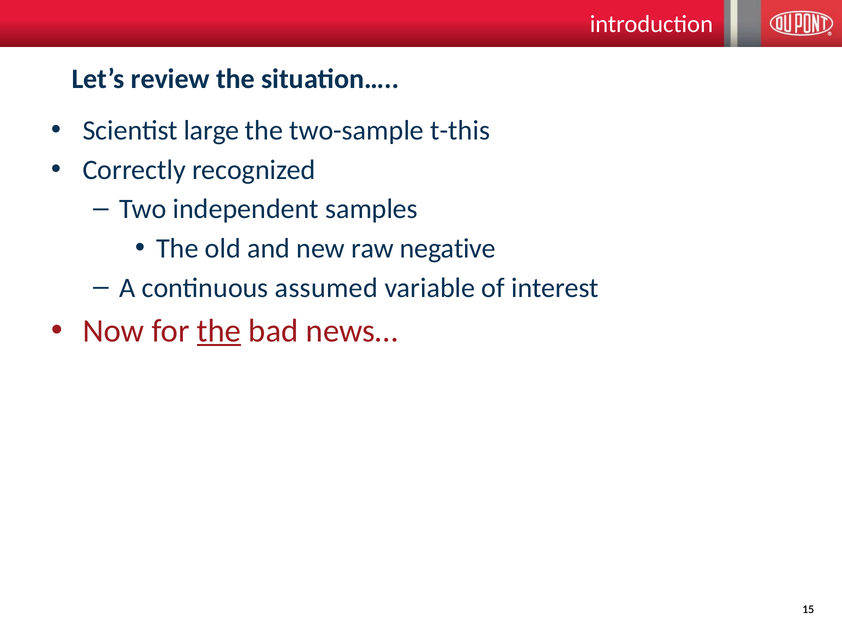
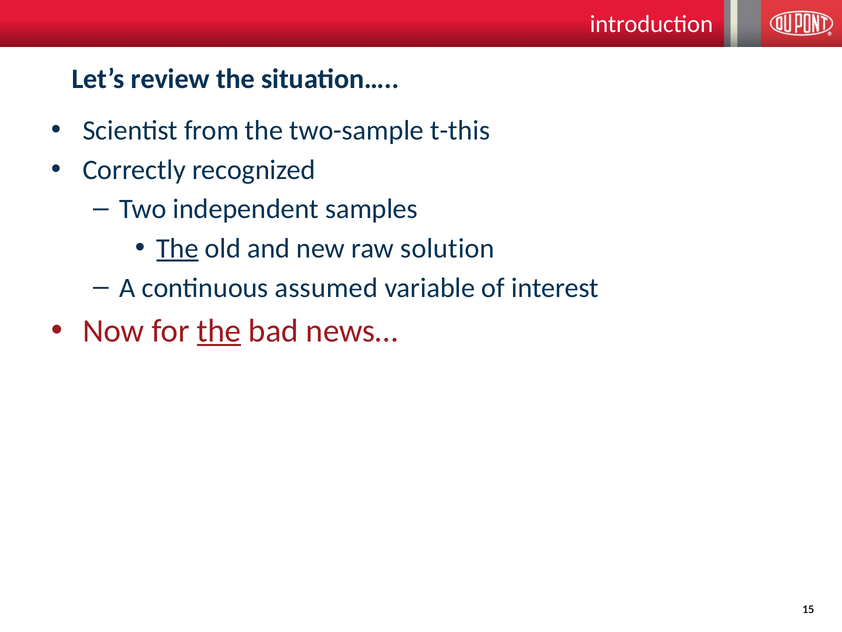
large: large -> from
The at (177, 248) underline: none -> present
negative: negative -> solution
